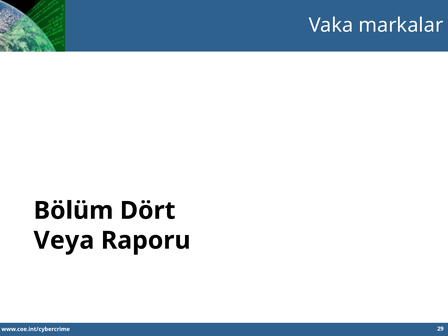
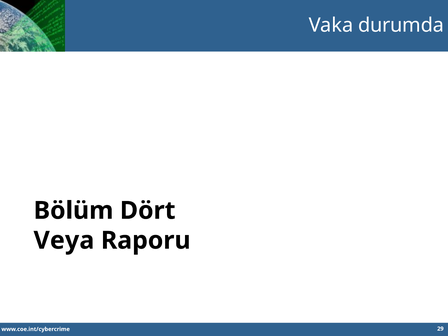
markalar: markalar -> durumda
